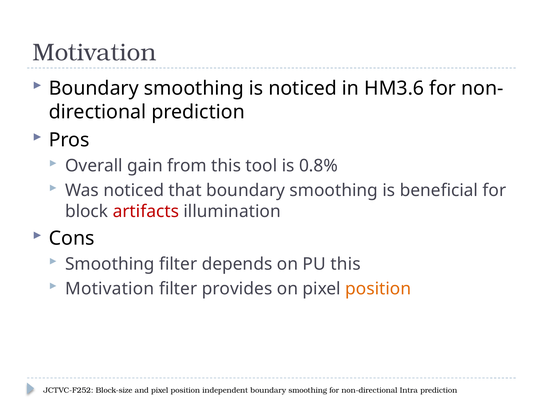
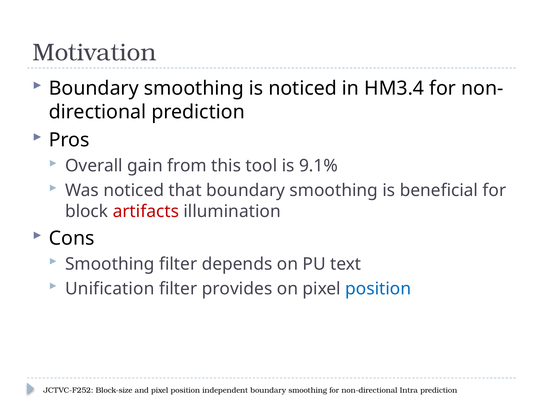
HM3.6: HM3.6 -> HM3.4
0.8%: 0.8% -> 9.1%
PU this: this -> text
Motivation at (110, 288): Motivation -> Unification
position at (378, 288) colour: orange -> blue
